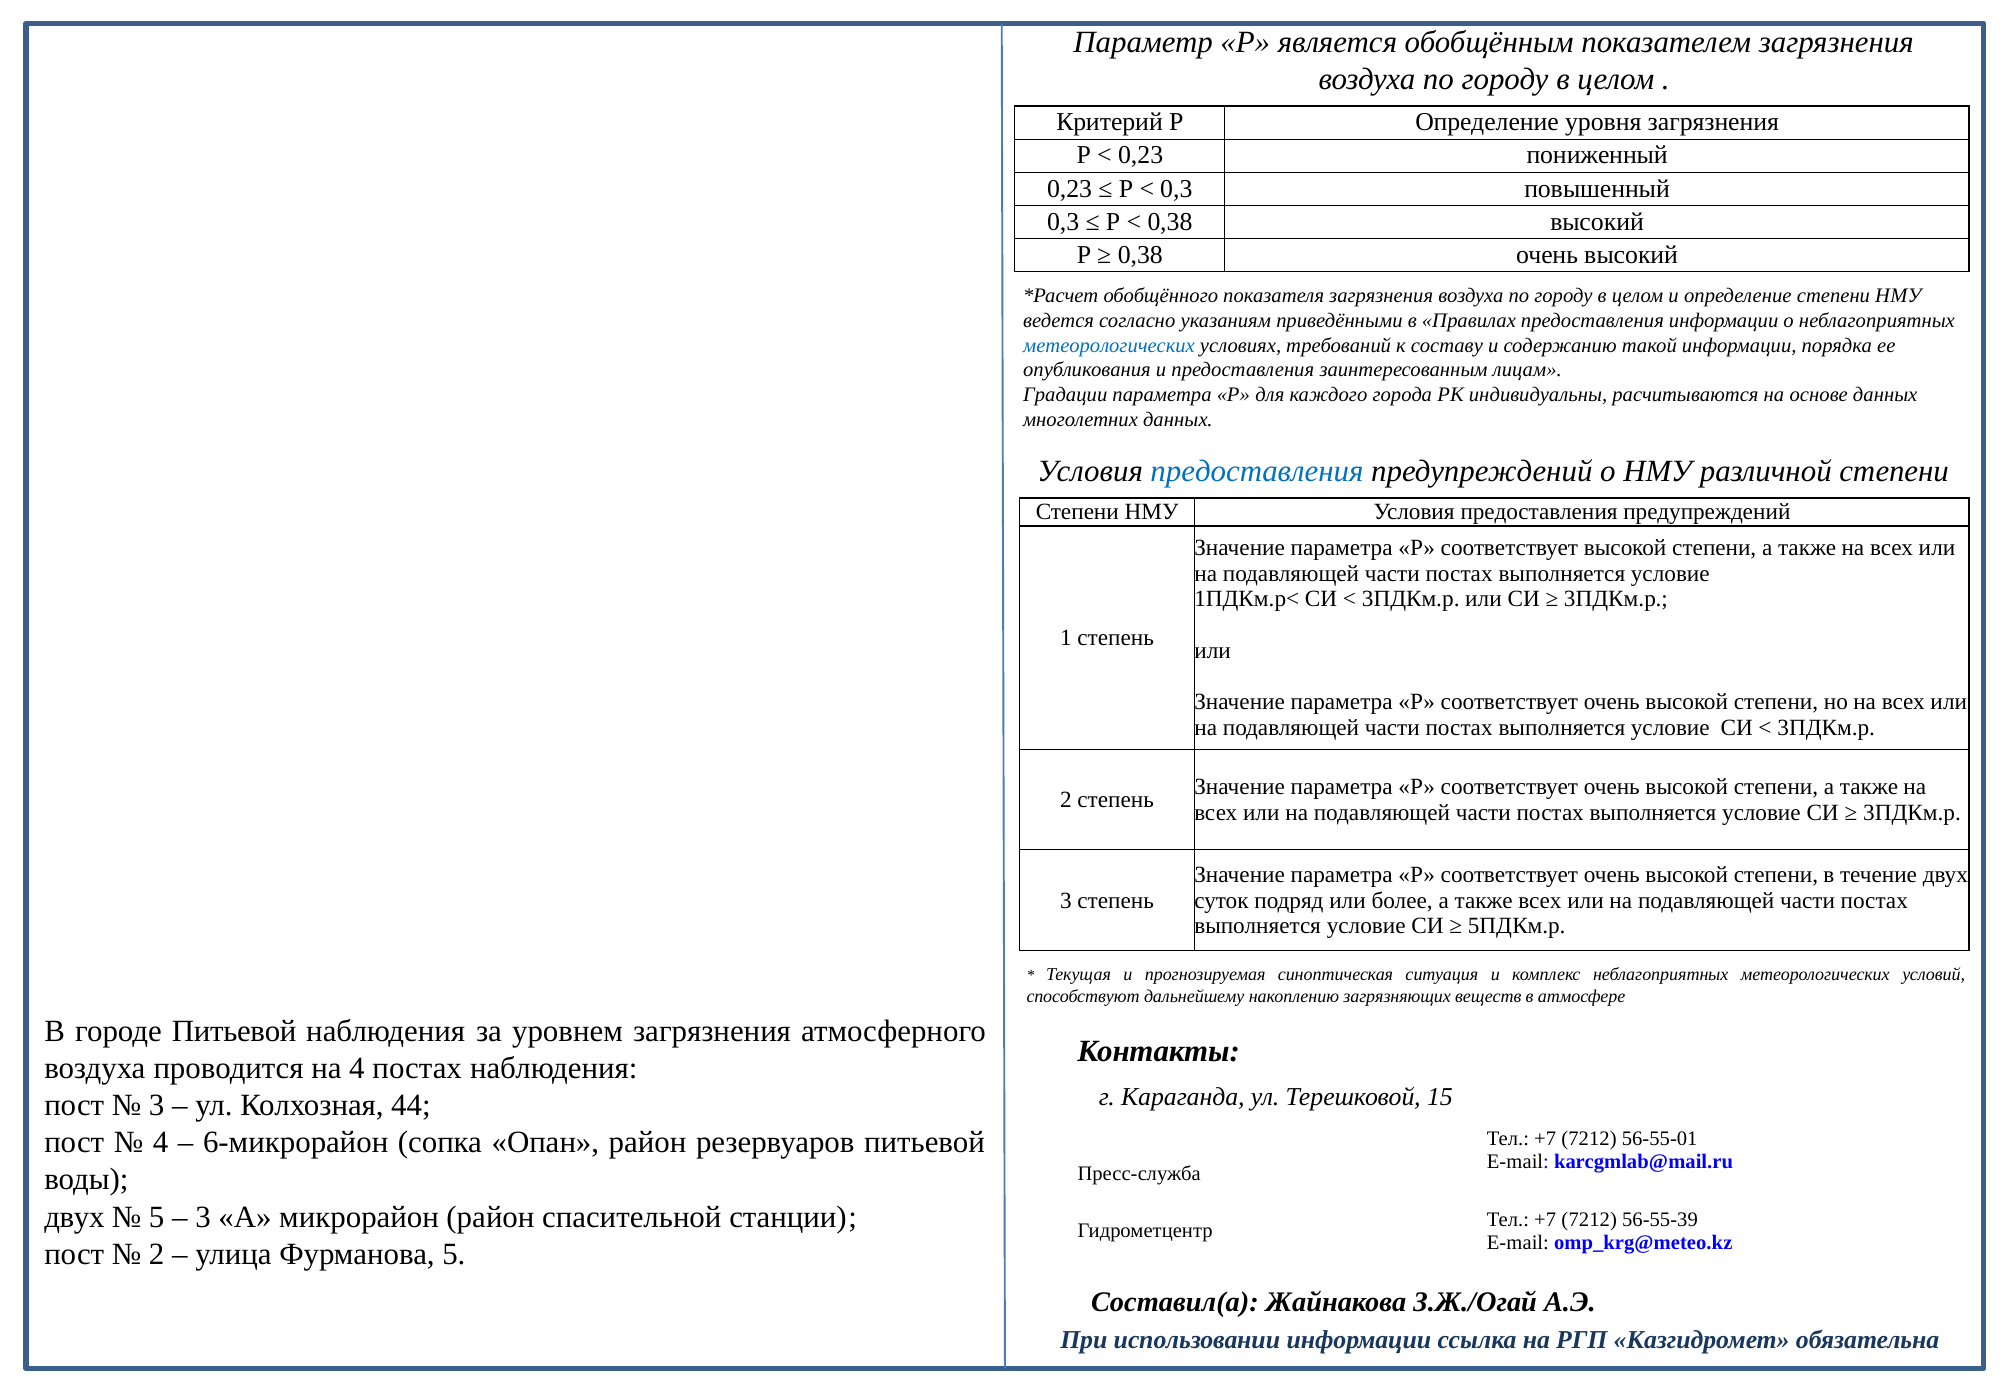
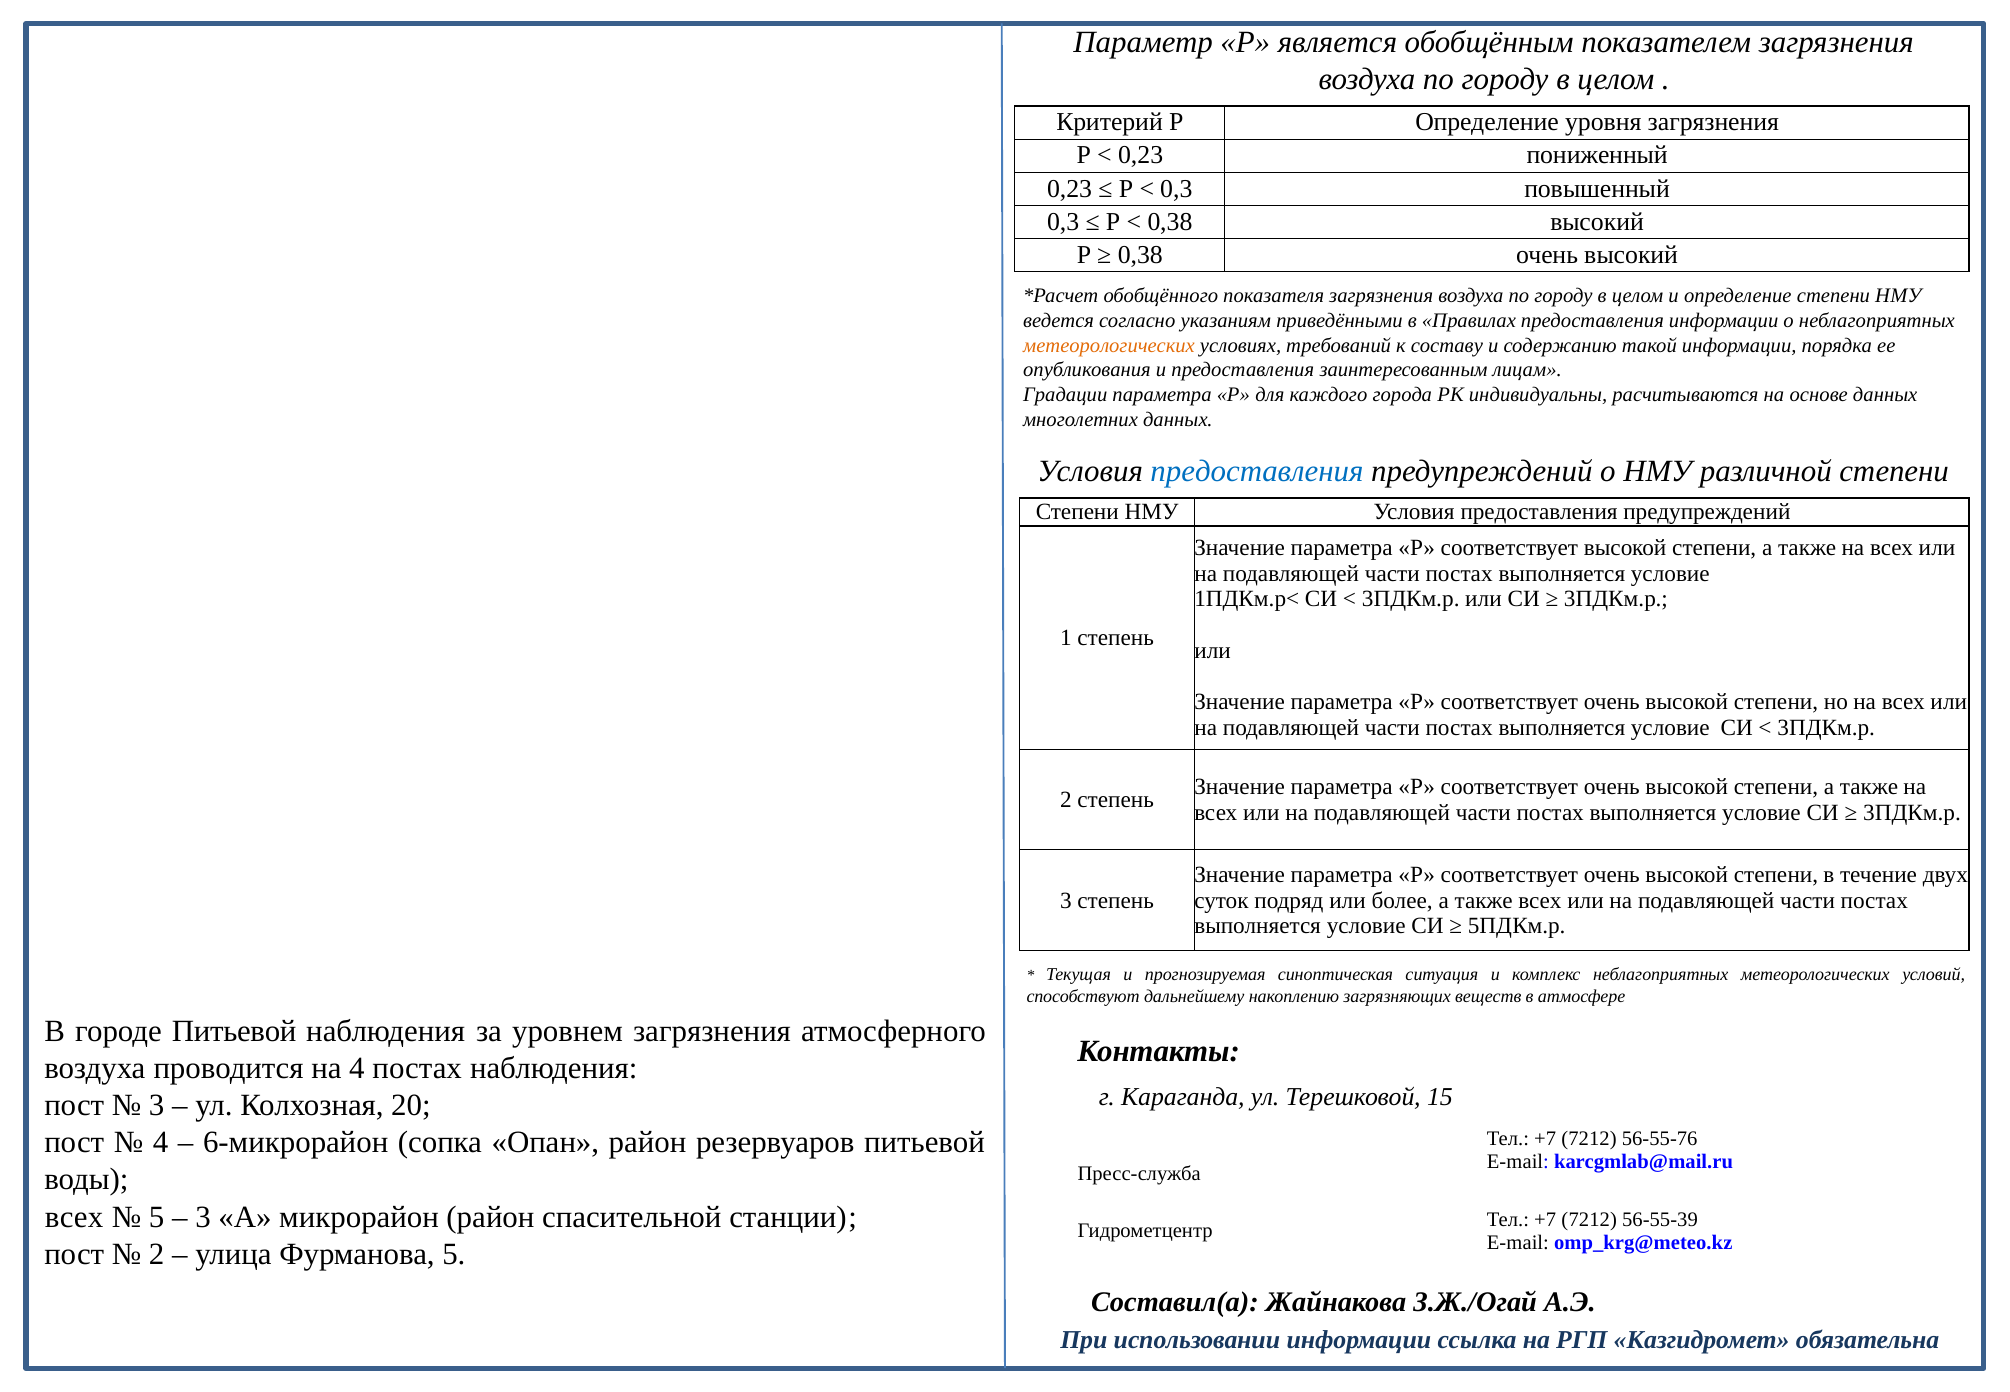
метеорологических at (1109, 345) colour: blue -> orange
44: 44 -> 20
56-55-01: 56-55-01 -> 56-55-76
двух at (74, 1216): двух -> всех
